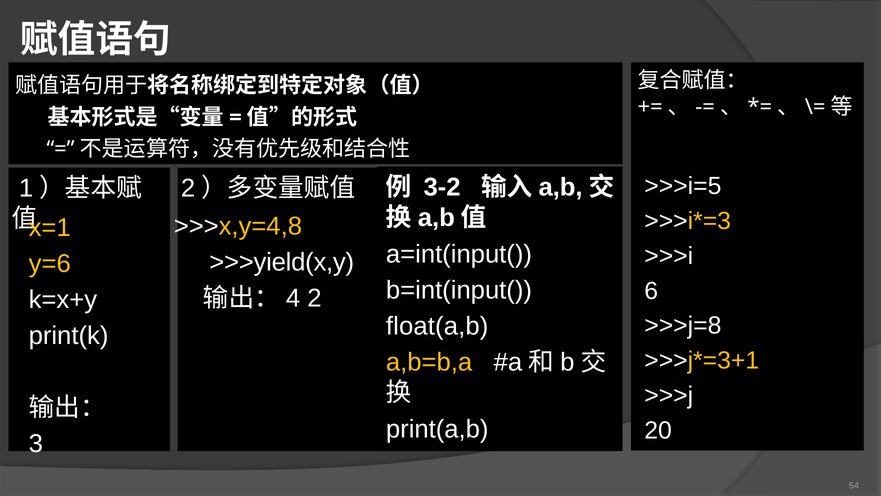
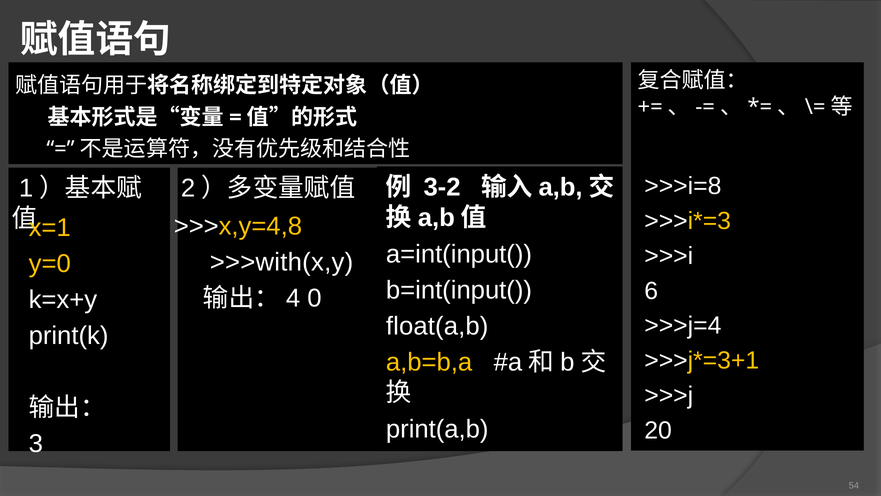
>>>i=5: >>>i=5 -> >>>i=8
>>>yield(x,y: >>>yield(x,y -> >>>with(x,y
y=6: y=6 -> y=0
2 at (314, 298): 2 -> 0
>>>j=8: >>>j=8 -> >>>j=4
